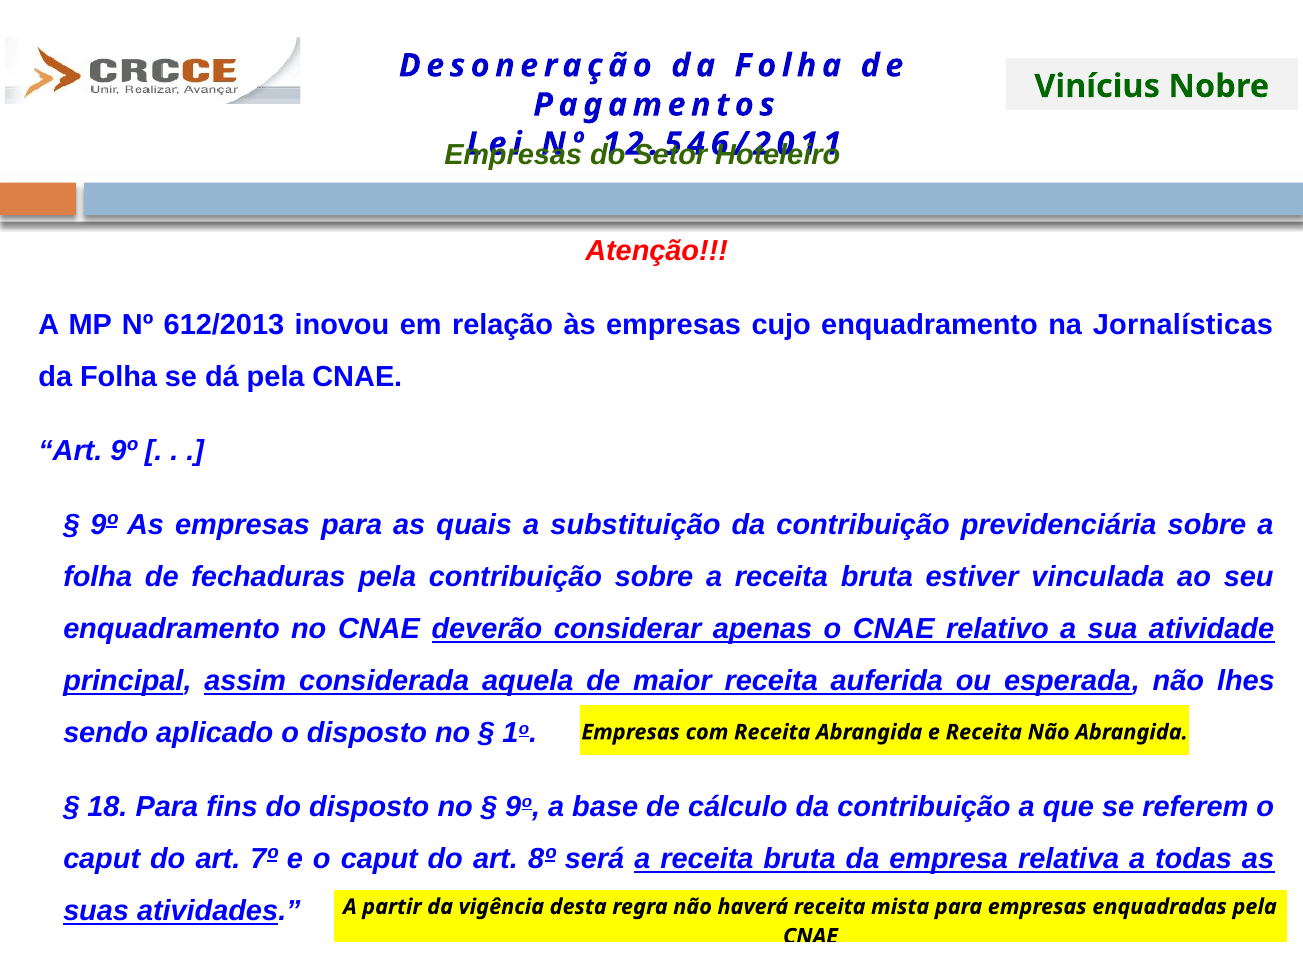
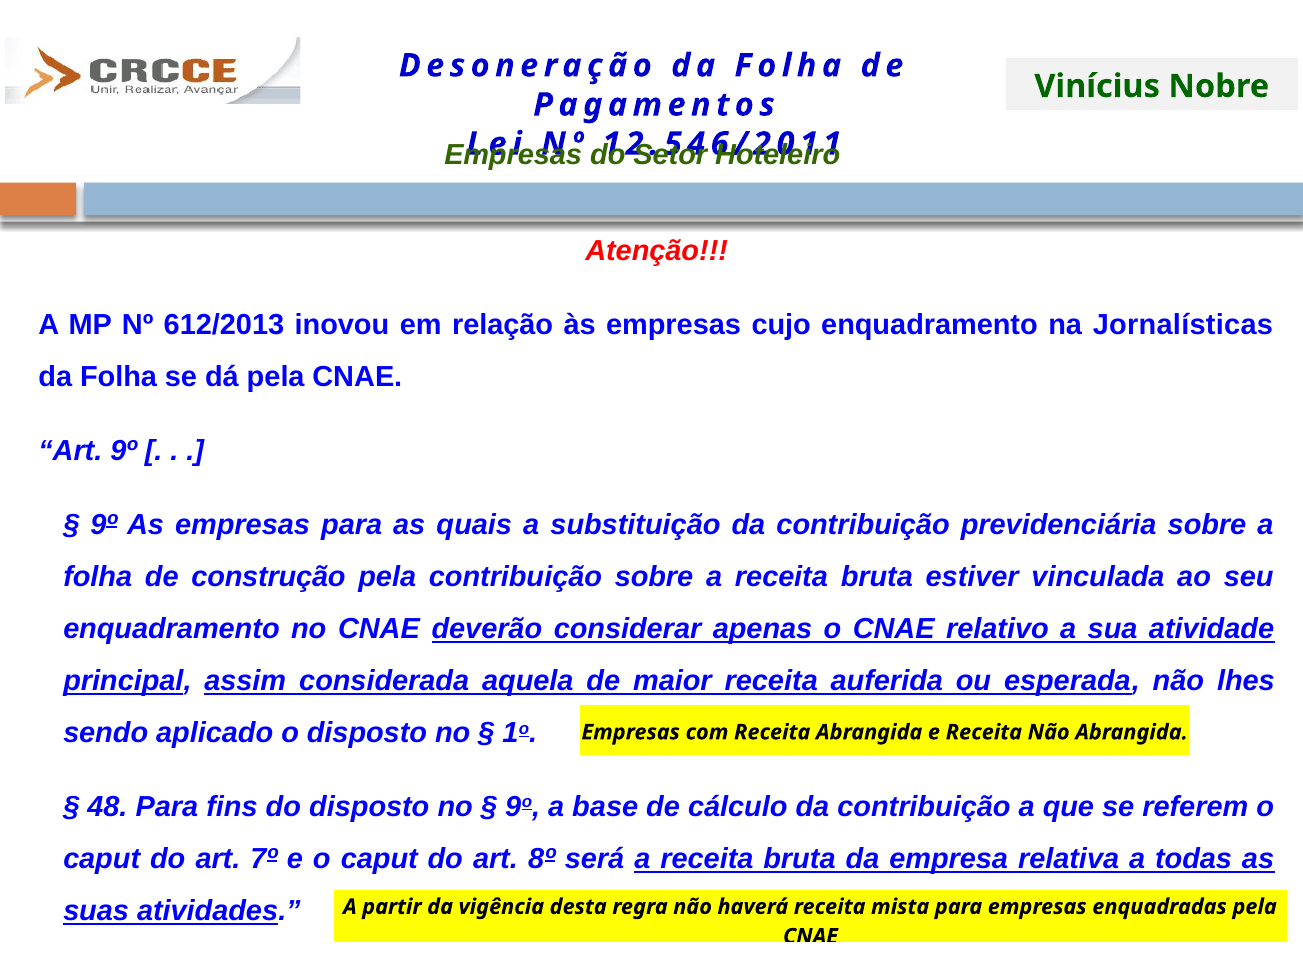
fechaduras: fechaduras -> construção
18: 18 -> 48
